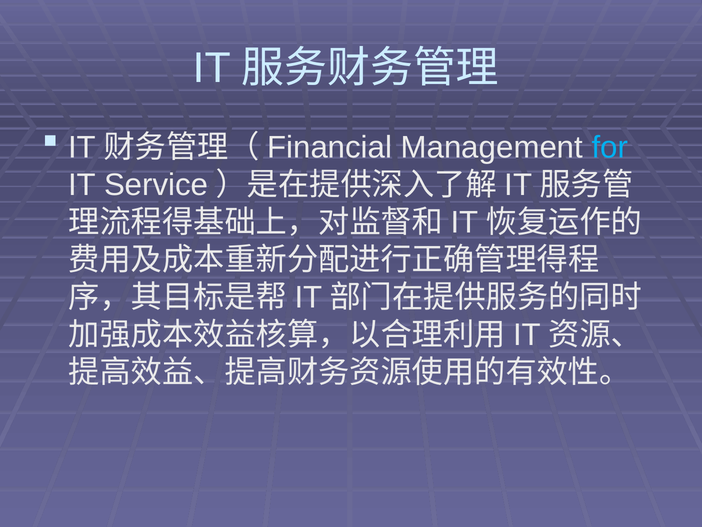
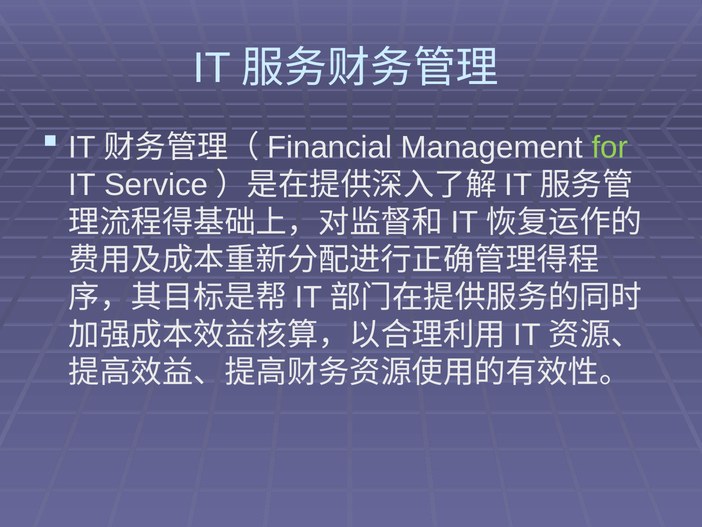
for colour: light blue -> light green
